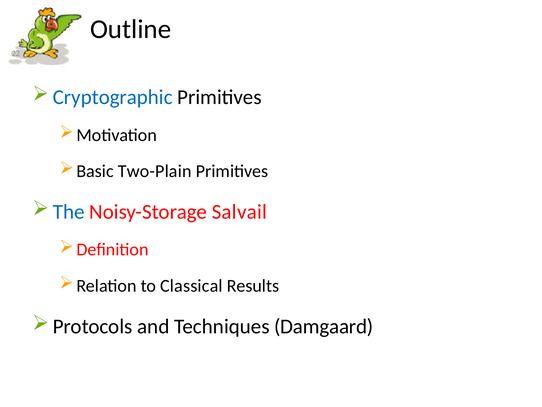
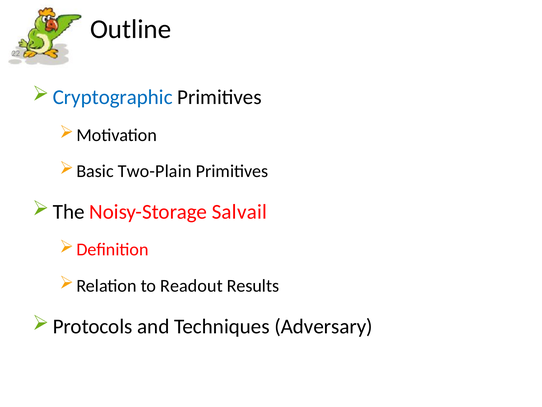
The colour: blue -> black
Classical: Classical -> Readout
Damgaard: Damgaard -> Adversary
